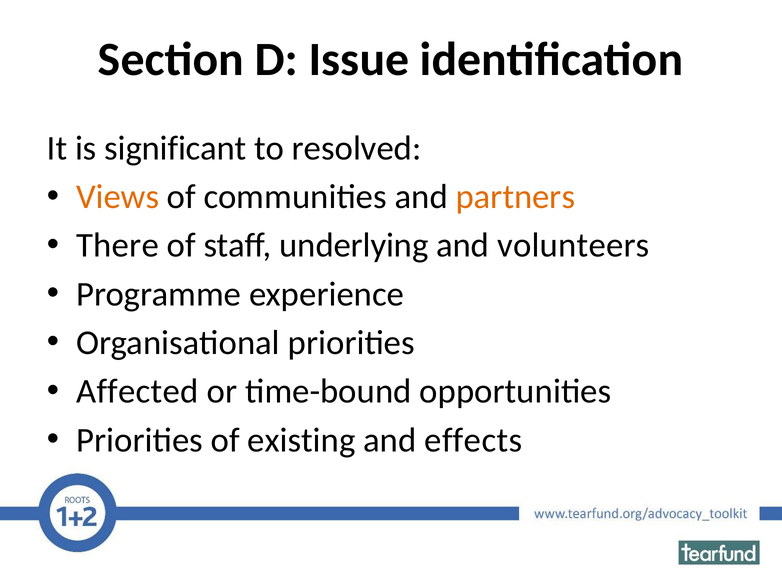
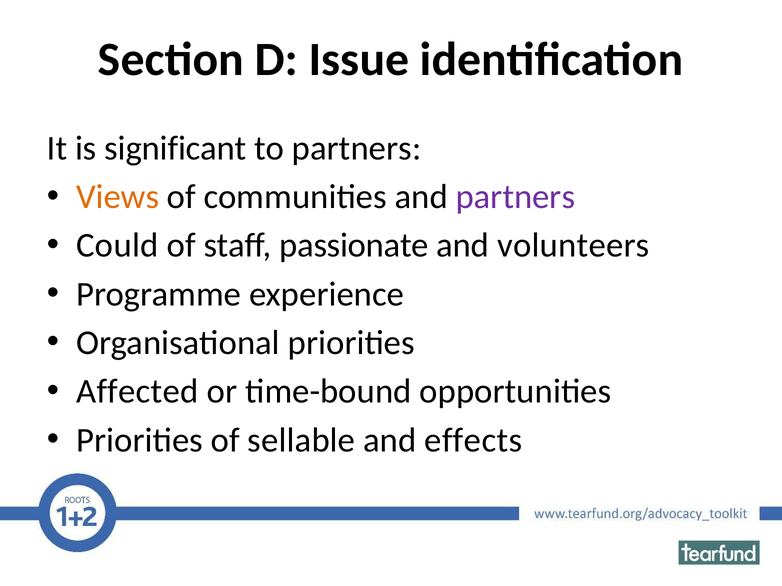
to resolved: resolved -> partners
partners at (515, 197) colour: orange -> purple
There: There -> Could
underlying: underlying -> passionate
existing: existing -> sellable
